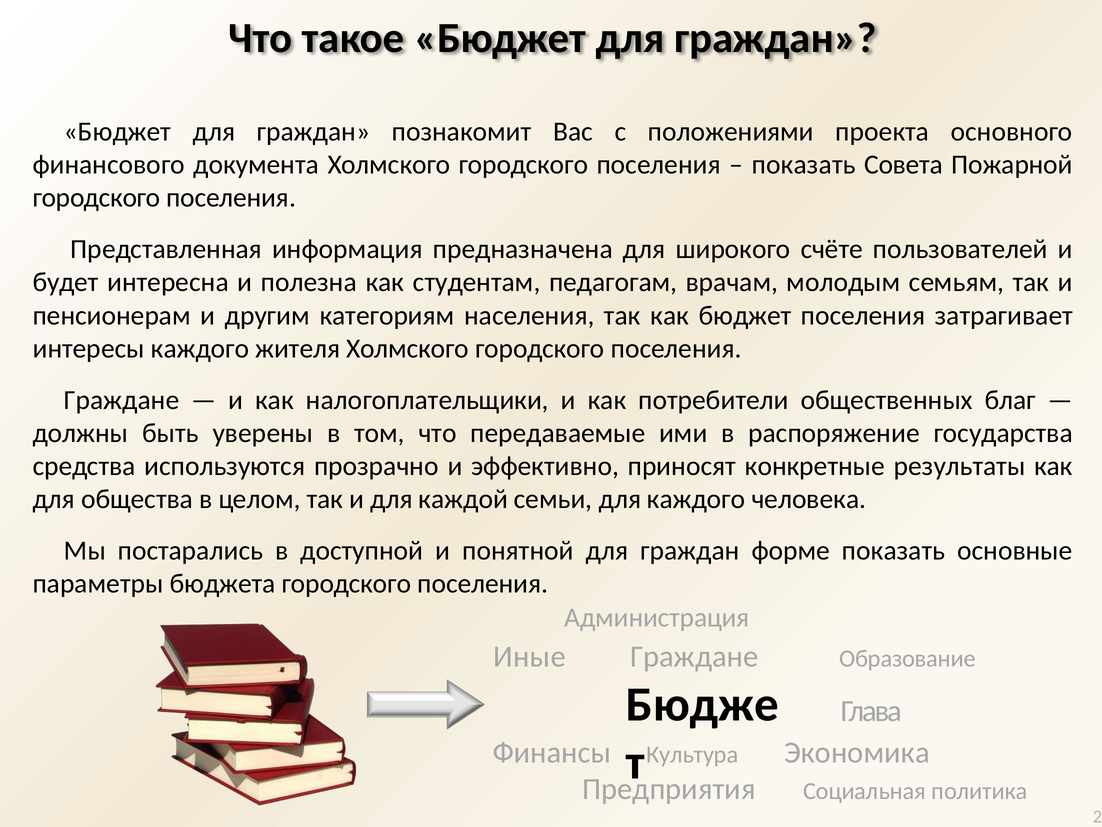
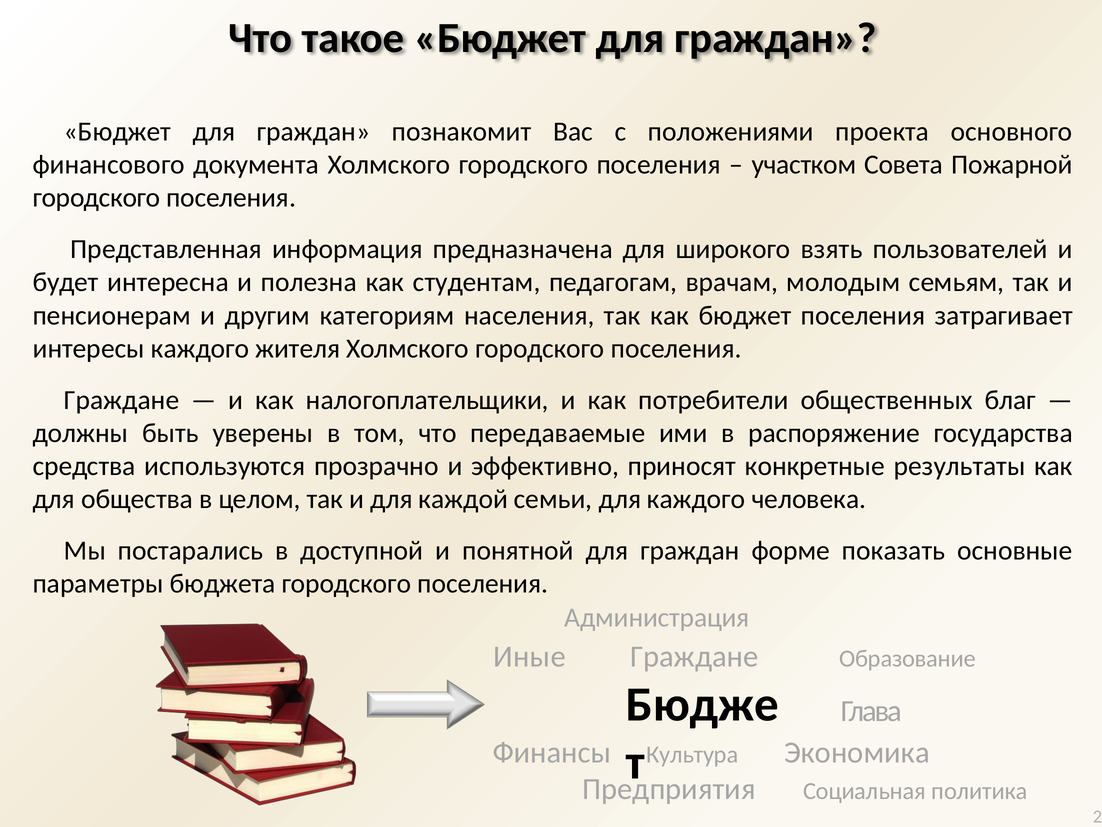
показать at (804, 165): показать -> участком
счёте: счёте -> взять
